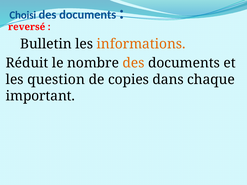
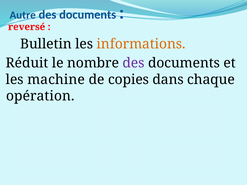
Choisi: Choisi -> Autre
des at (134, 63) colour: orange -> purple
question: question -> machine
important: important -> opération
